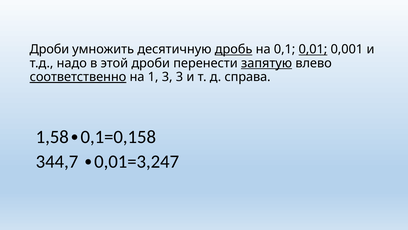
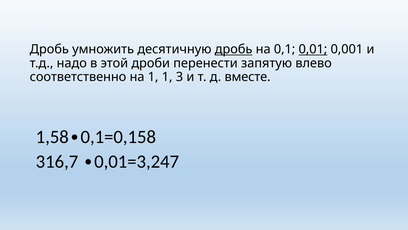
Дроби at (49, 49): Дроби -> Дробь
запятую underline: present -> none
соответственно underline: present -> none
1 3: 3 -> 1
справа: справа -> вместе
344,7: 344,7 -> 316,7
